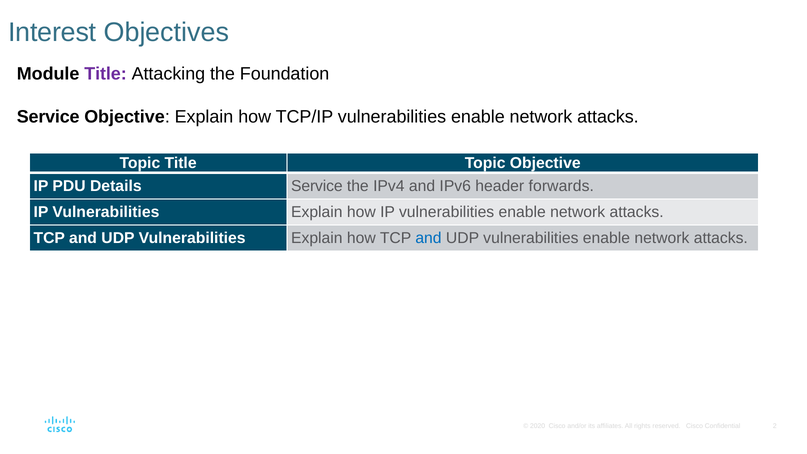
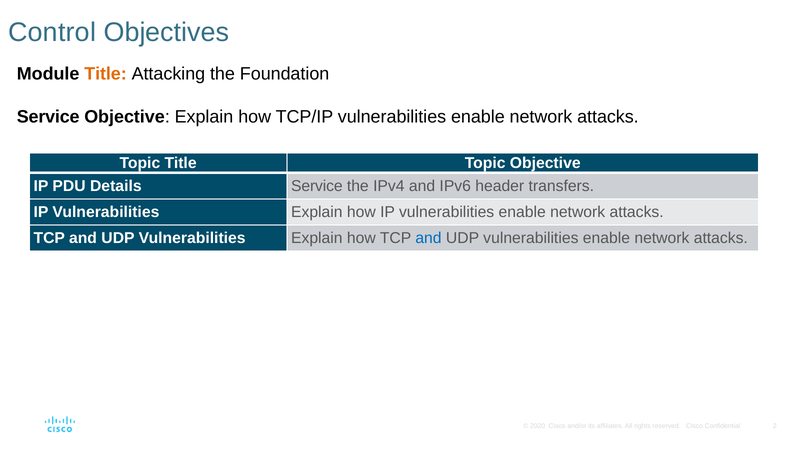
Interest: Interest -> Control
Title at (106, 74) colour: purple -> orange
forwards: forwards -> transfers
